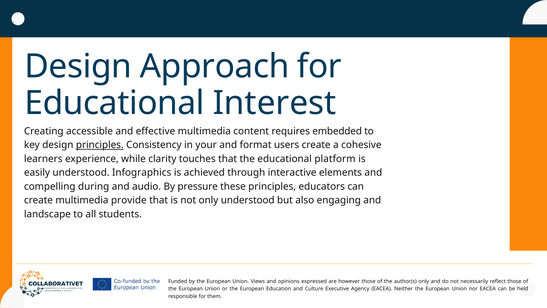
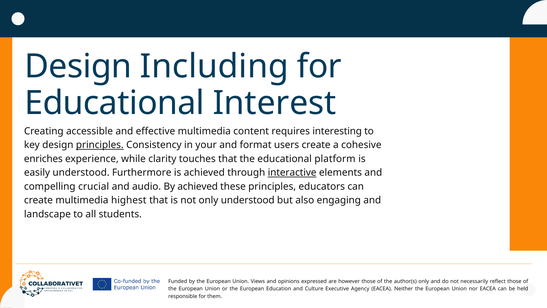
Approach: Approach -> Including
embedded: embedded -> interesting
learners: learners -> enriches
Infographics: Infographics -> Furthermore
interactive underline: none -> present
during: during -> crucial
By pressure: pressure -> achieved
provide: provide -> highest
